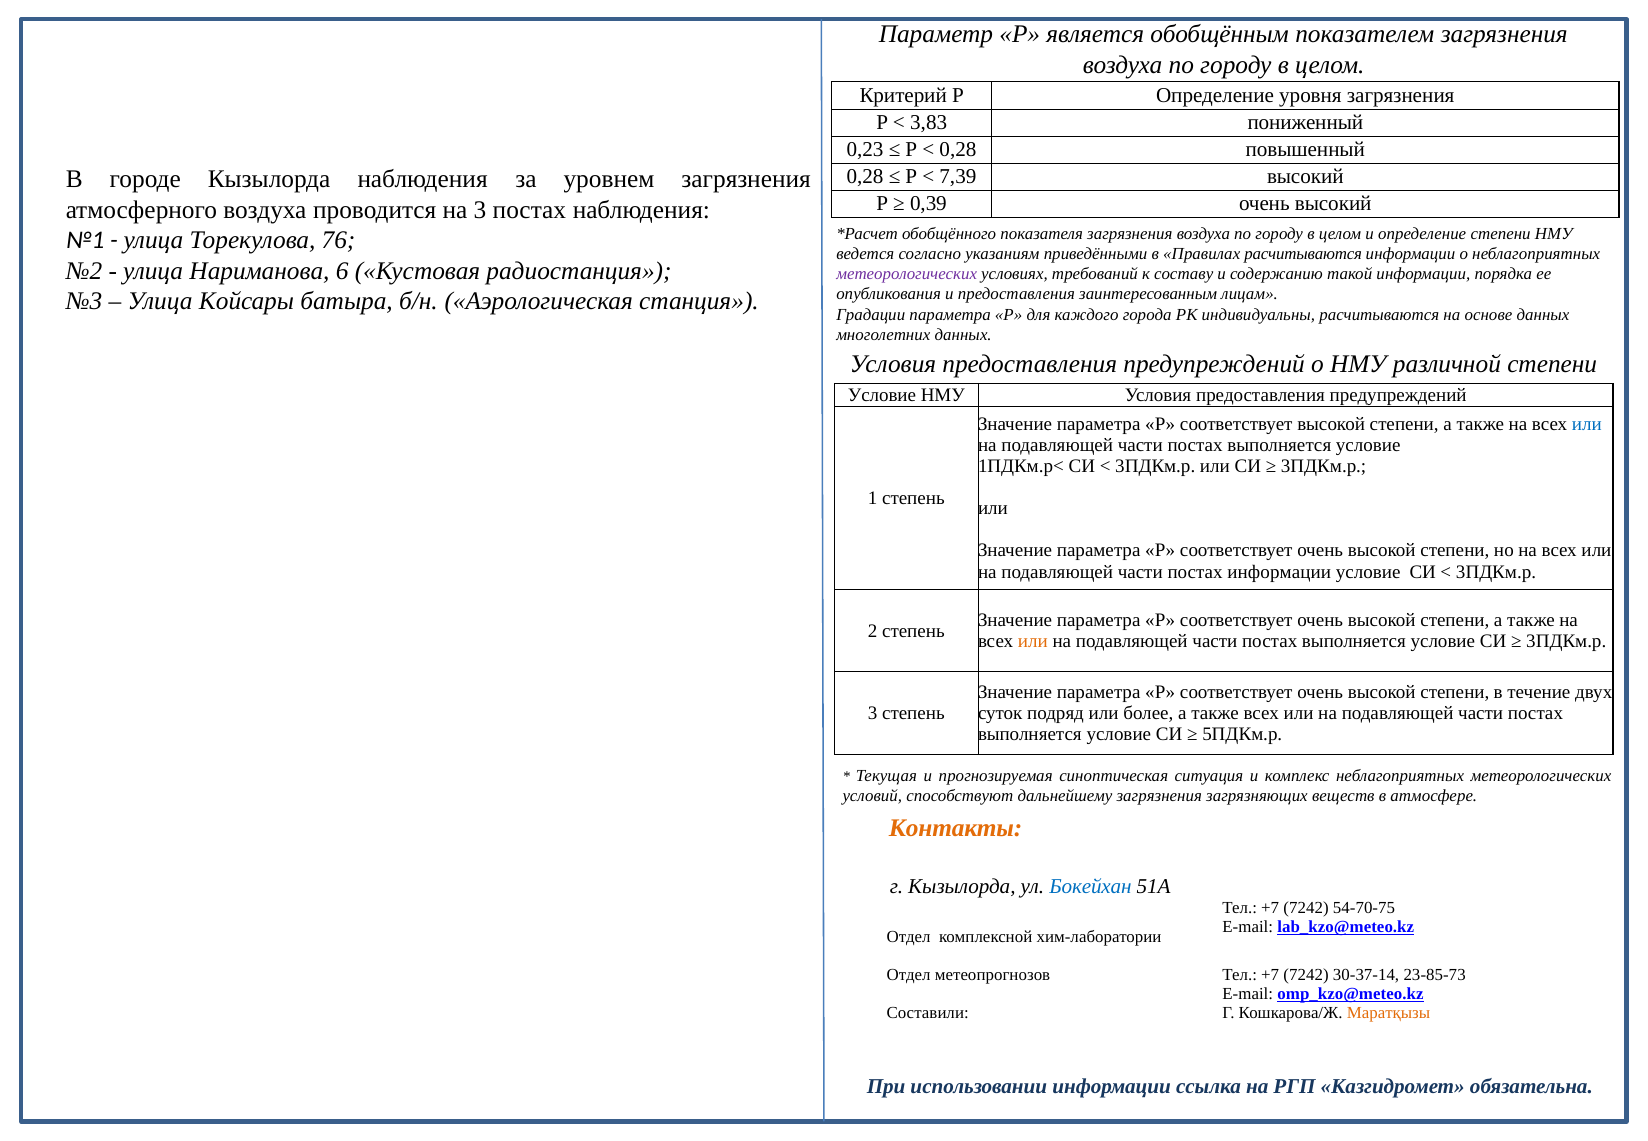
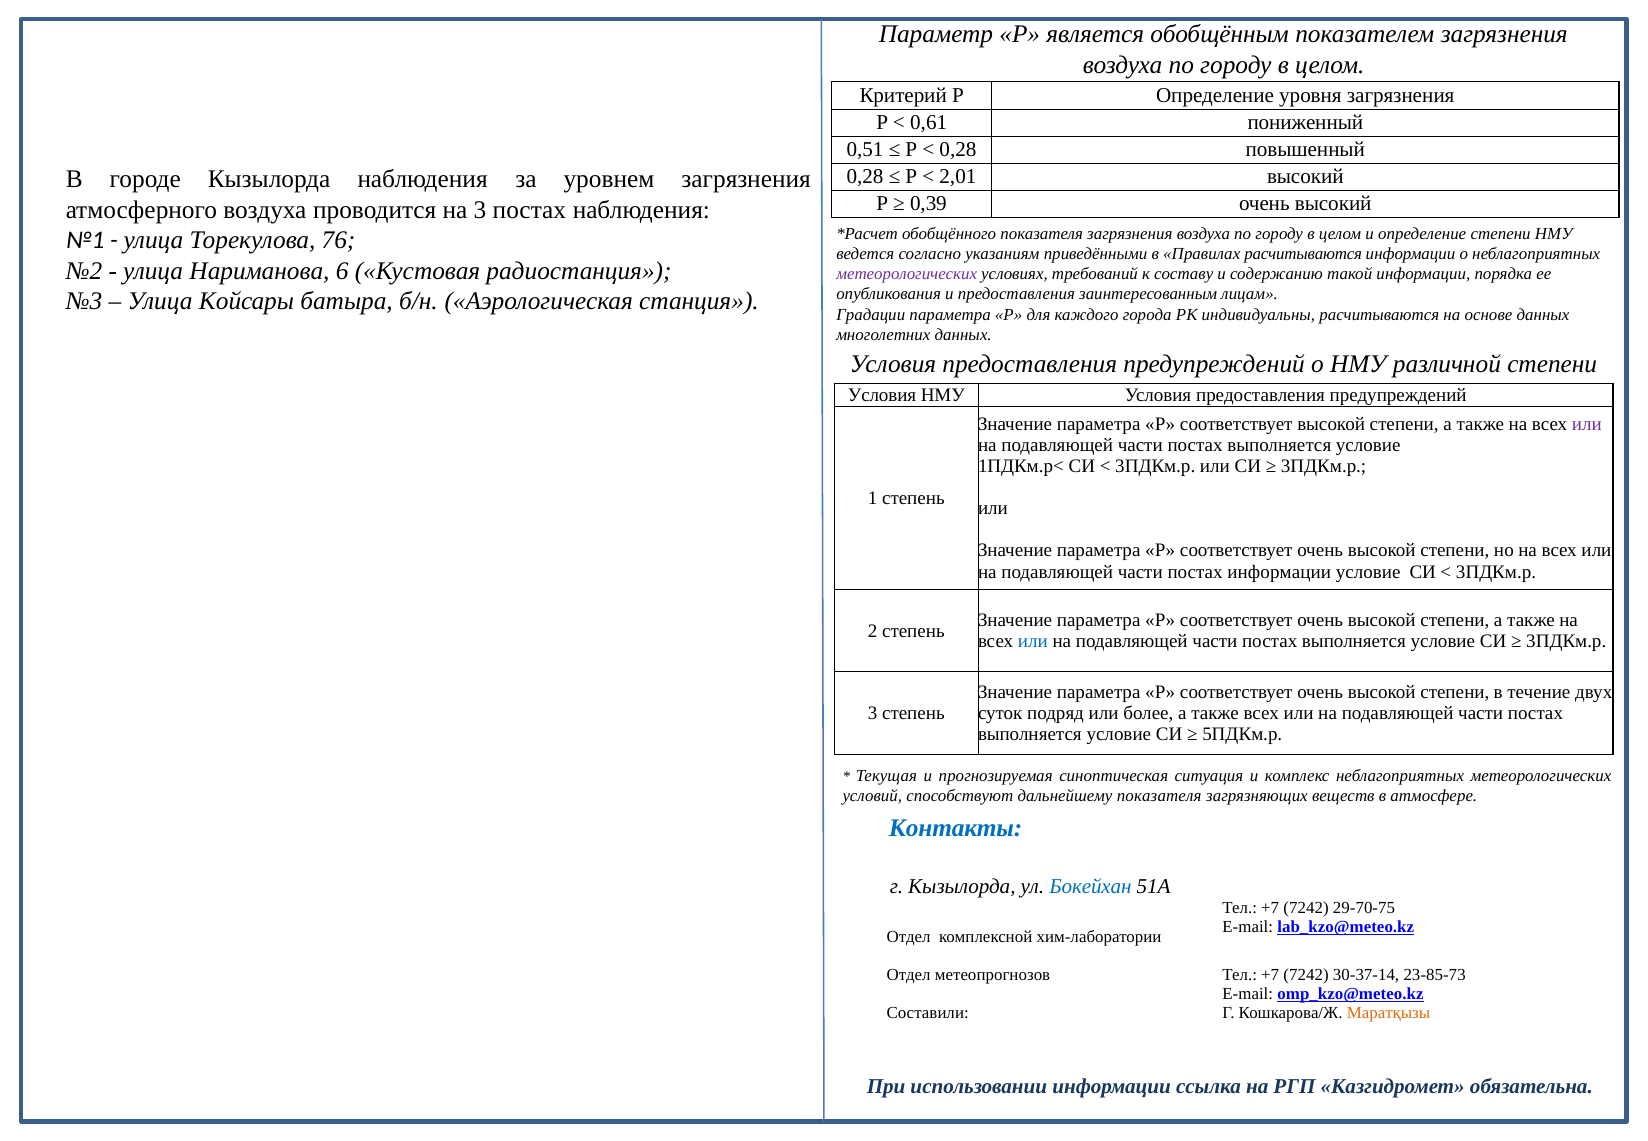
3,83: 3,83 -> 0,61
0,23: 0,23 -> 0,51
7,39: 7,39 -> 2,01
Условие at (882, 395): Условие -> Условия
или at (1587, 424) colour: blue -> purple
или at (1033, 641) colour: orange -> blue
дальнейшему загрязнения: загрязнения -> показателя
Контакты colour: orange -> blue
54-70-75: 54-70-75 -> 29-70-75
